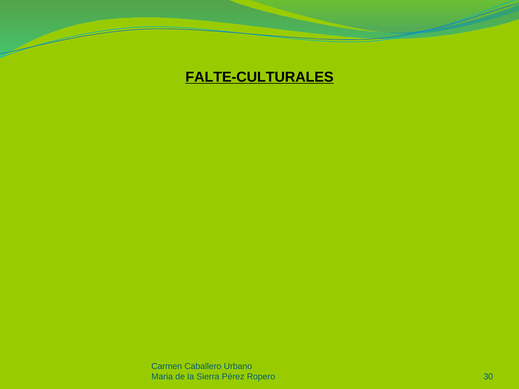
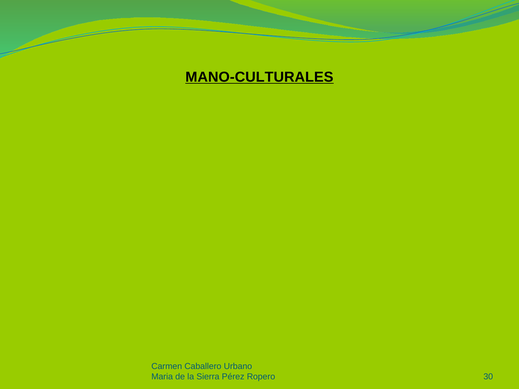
FALTE-CULTURALES: FALTE-CULTURALES -> MANO-CULTURALES
